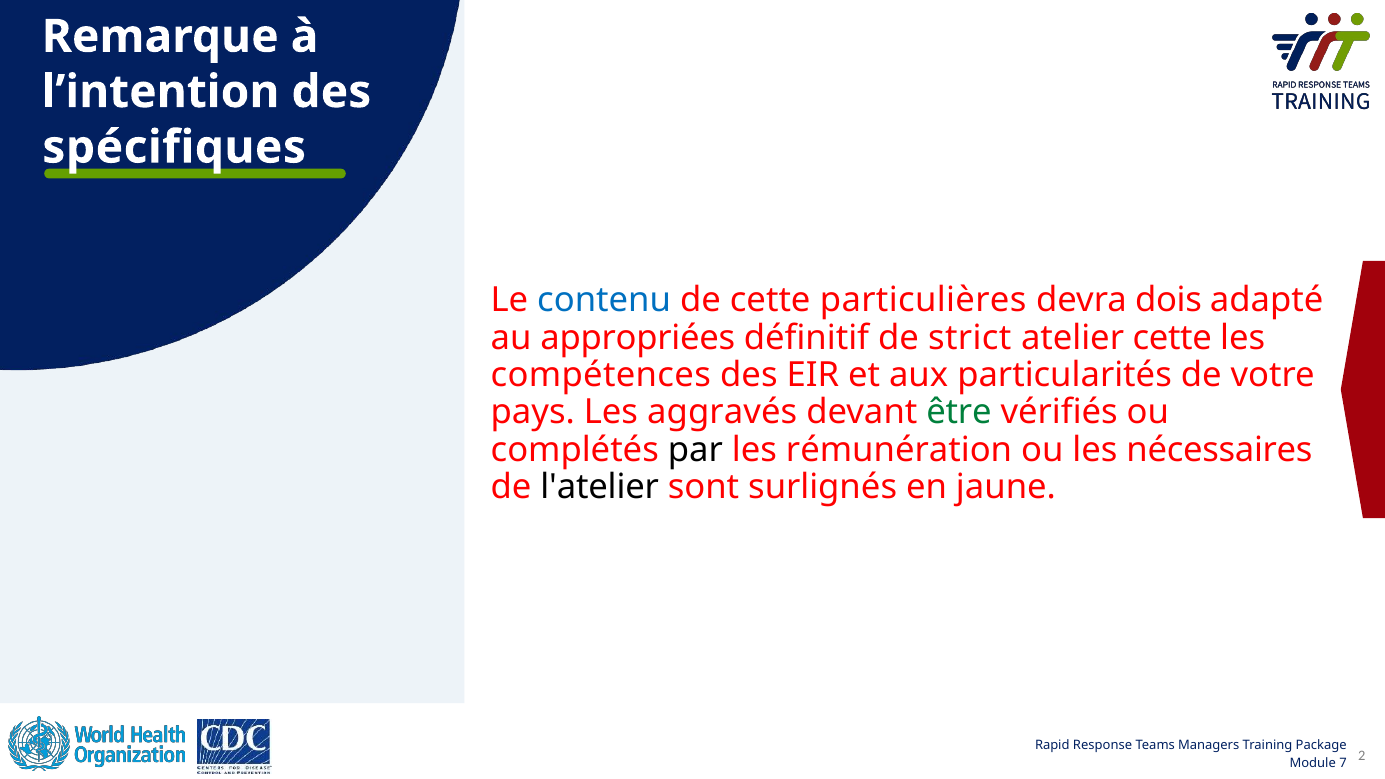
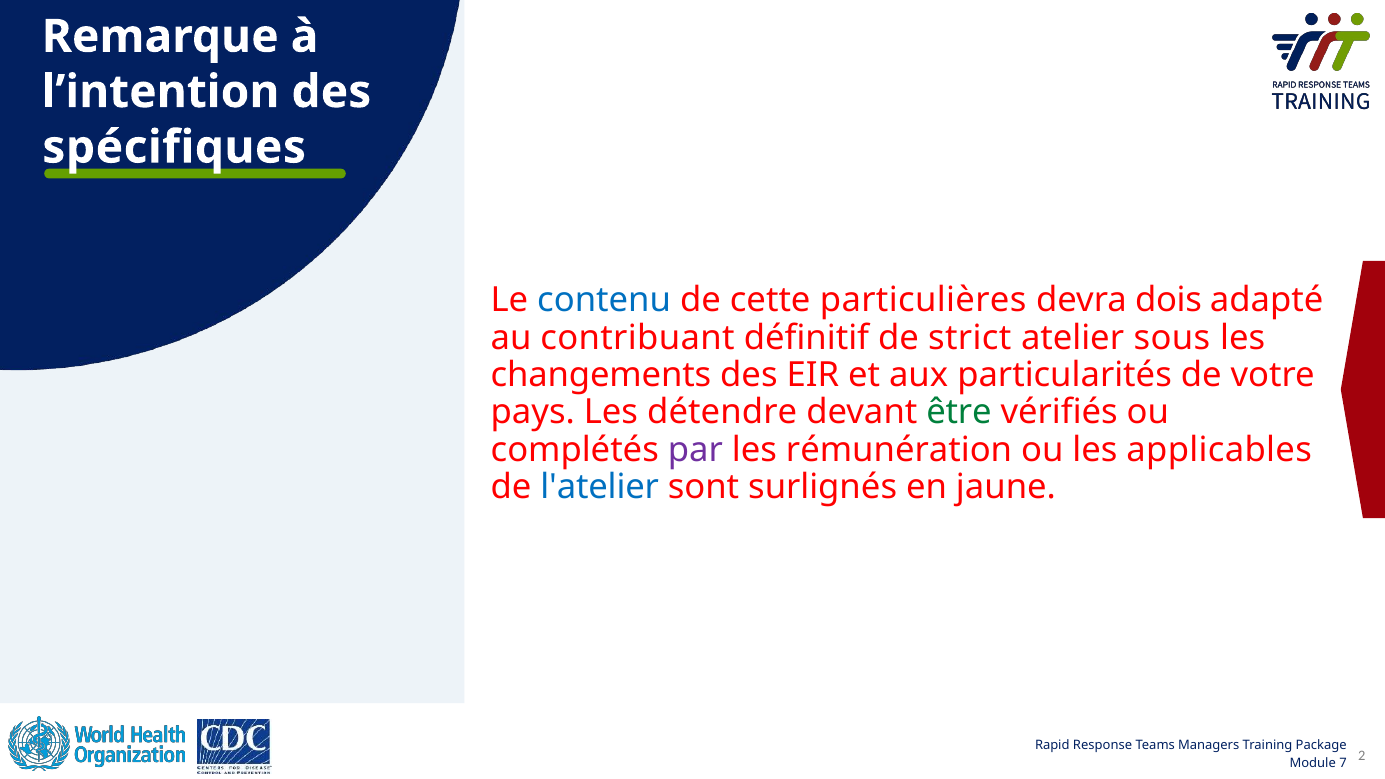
appropriées: appropriées -> contribuant
atelier cette: cette -> sous
compétences: compétences -> changements
aggravés: aggravés -> détendre
par colour: black -> purple
nécessaires: nécessaires -> applicables
l'atelier colour: black -> blue
